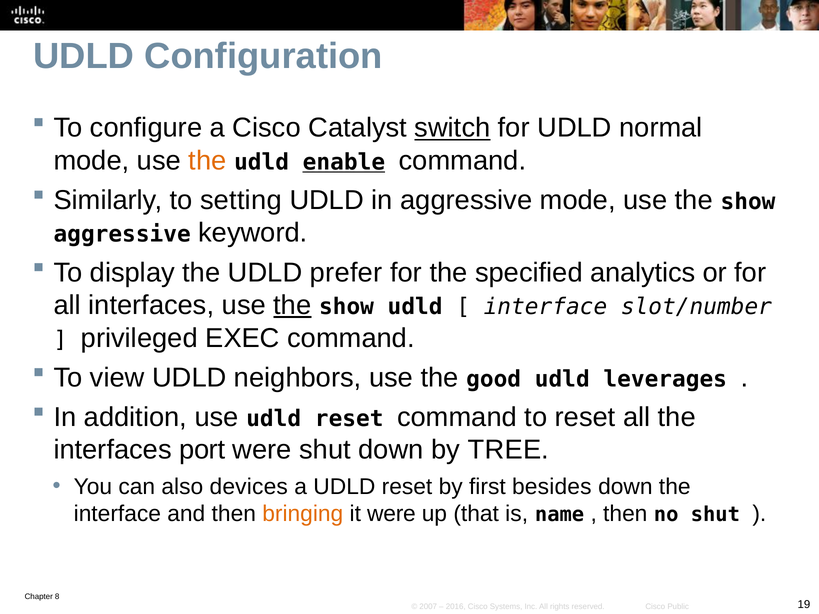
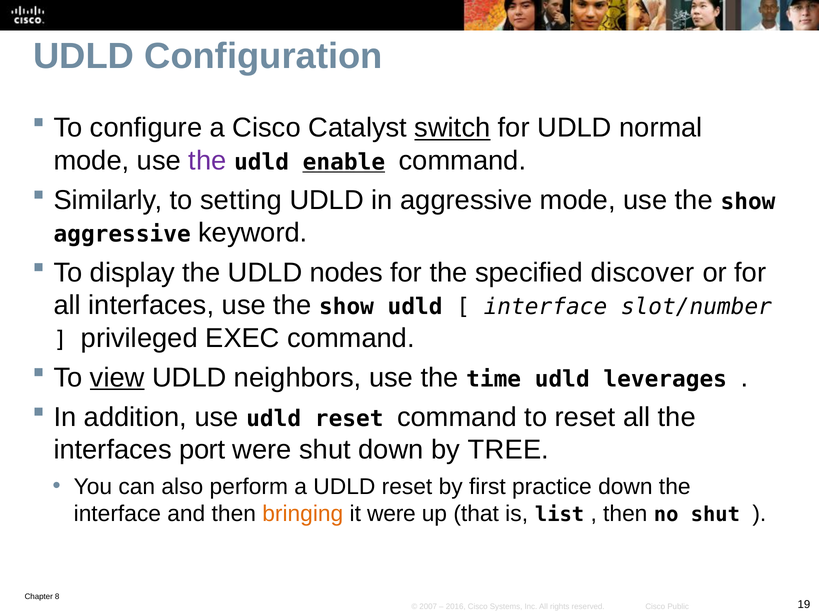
the at (207, 161) colour: orange -> purple
prefer: prefer -> nodes
analytics: analytics -> discover
the at (292, 305) underline: present -> none
view underline: none -> present
good: good -> time
devices: devices -> perform
besides: besides -> practice
name: name -> list
